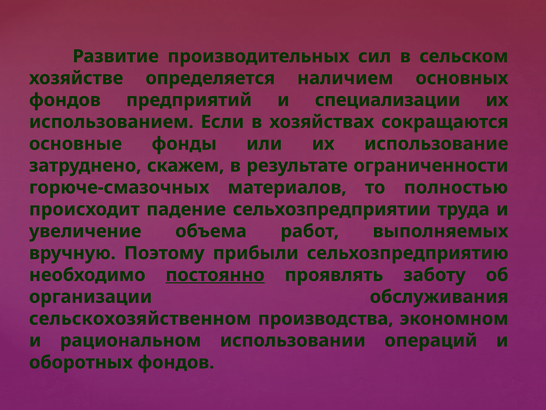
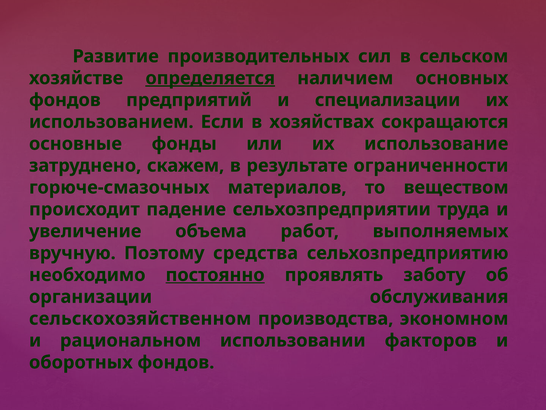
определяется underline: none -> present
полностью: полностью -> веществом
прибыли: прибыли -> средства
операций: операций -> факторов
